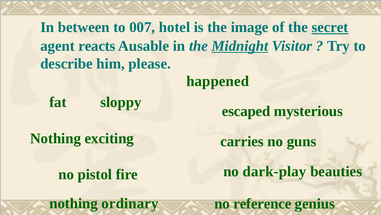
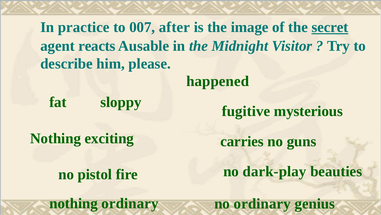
between: between -> practice
hotel: hotel -> after
Midnight underline: present -> none
escaped: escaped -> fugitive
no reference: reference -> ordinary
